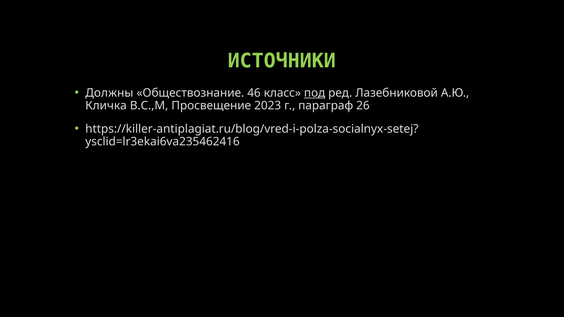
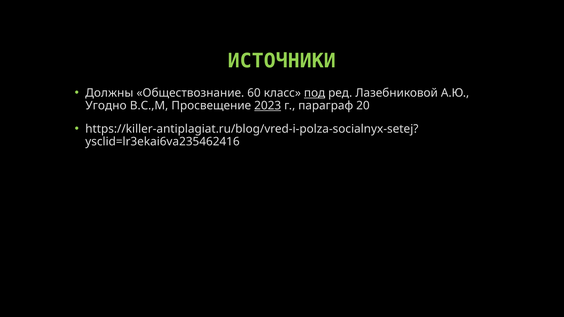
46: 46 -> 60
Кличка: Кличка -> Угодно
2023 underline: none -> present
26: 26 -> 20
